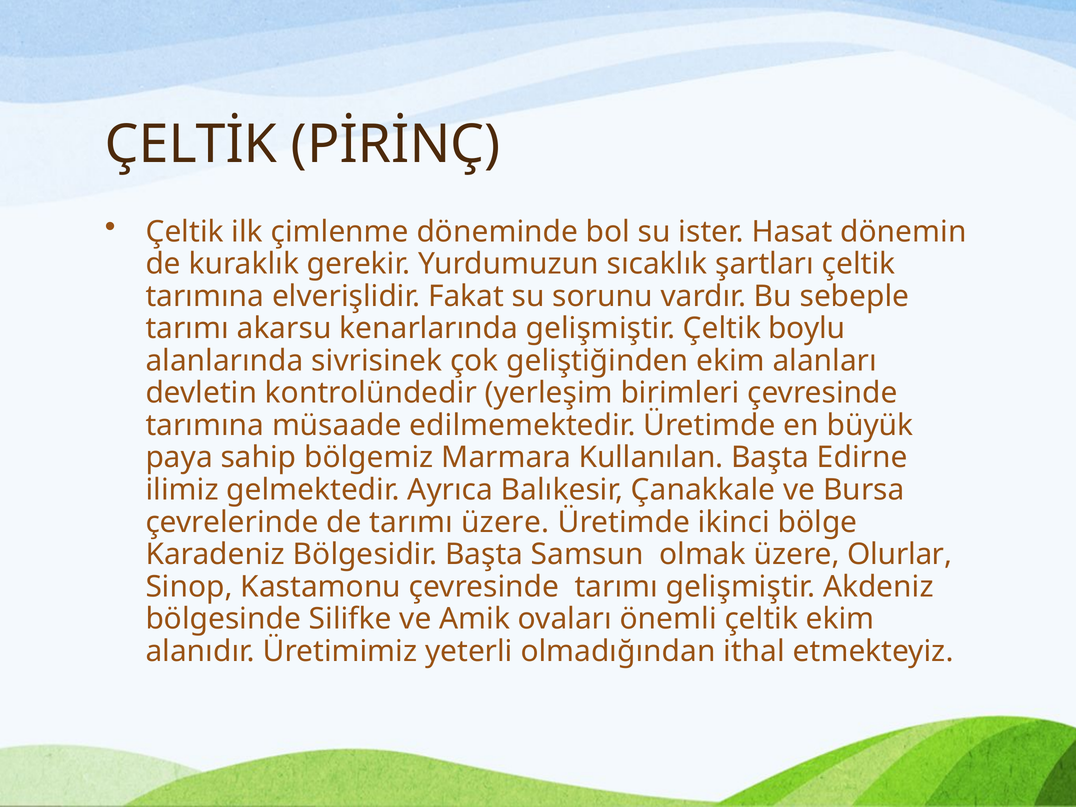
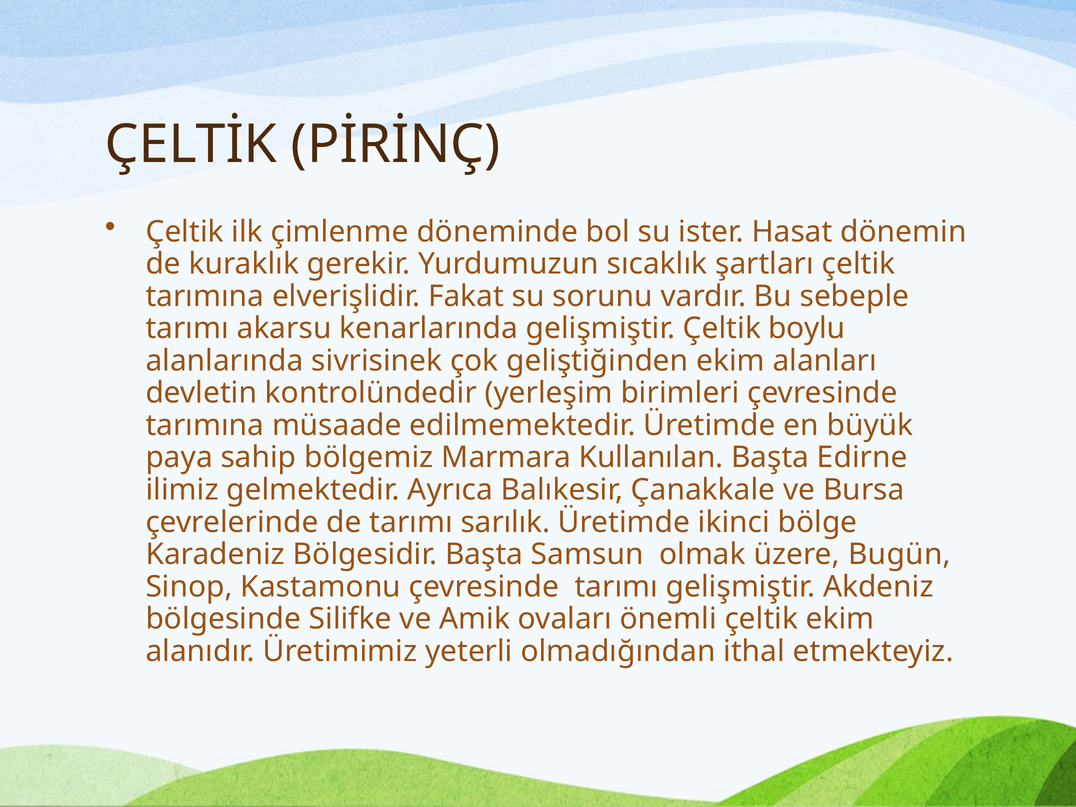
tarımı üzere: üzere -> sarılık
Olurlar: Olurlar -> Bugün
